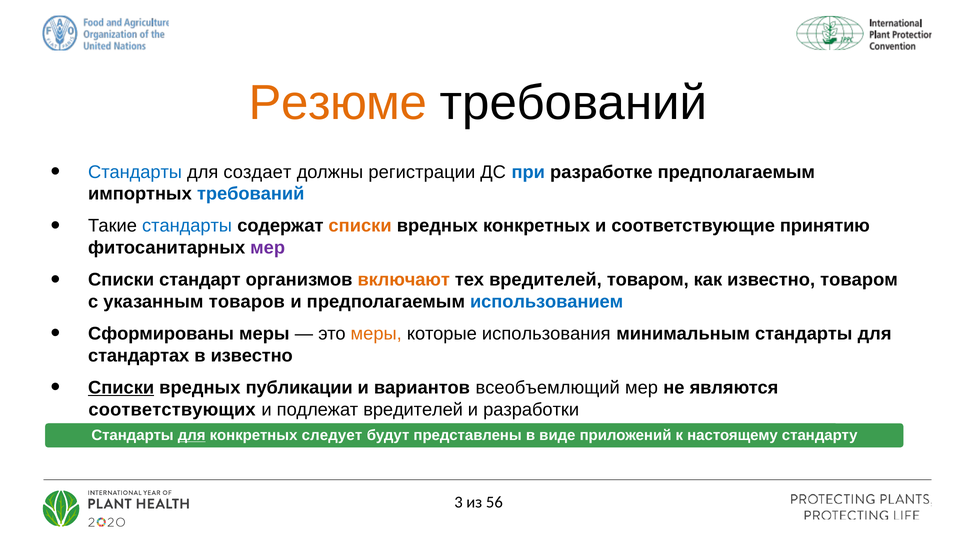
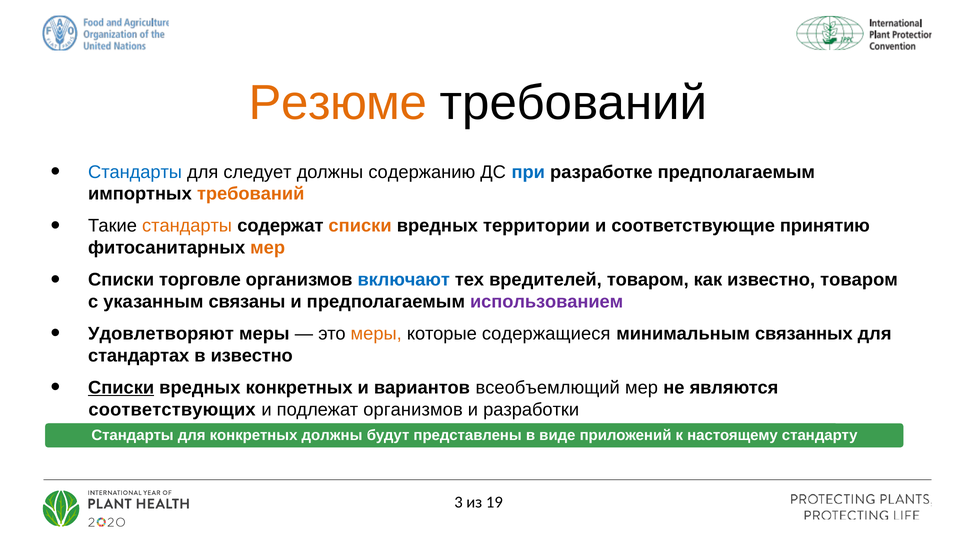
создает: создает -> следует
регистрации: регистрации -> содержанию
требований at (251, 194) colour: blue -> orange
стандарты at (187, 226) colour: blue -> orange
вредных конкретных: конкретных -> территории
мер at (268, 248) colour: purple -> orange
стандарт: стандарт -> торговле
включают colour: orange -> blue
товаров: товаров -> связаны
использованием colour: blue -> purple
Сформированы: Сформированы -> Удовлетворяют
использования: использования -> содержащиеся
минимальным стандарты: стандарты -> связанных
вредных публикации: публикации -> конкретных
подлежат вредителей: вредителей -> организмов
для at (192, 435) underline: present -> none
следует at (332, 435): следует -> должны
56: 56 -> 19
